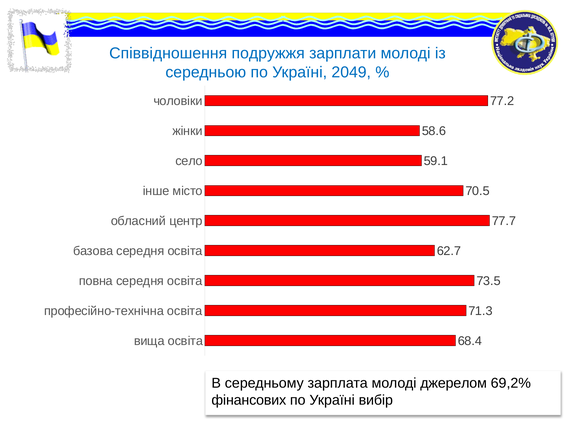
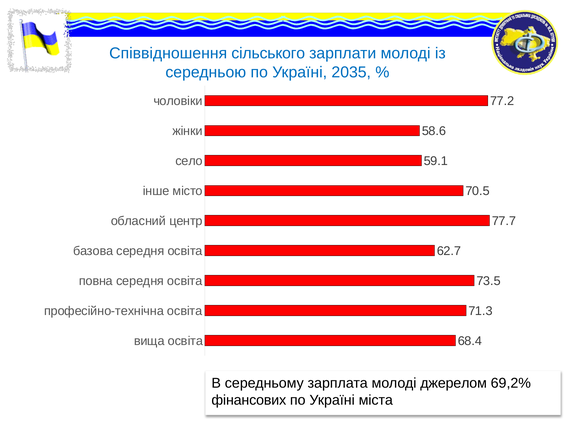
подружжя: подружжя -> сільського
2049: 2049 -> 2035
вибір: вибір -> міста
